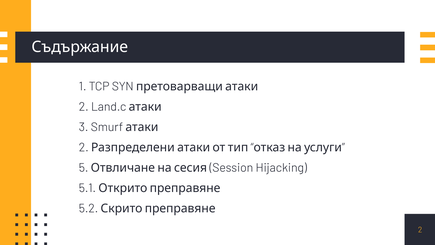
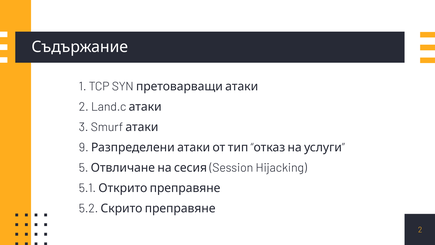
2 at (84, 147): 2 -> 9
